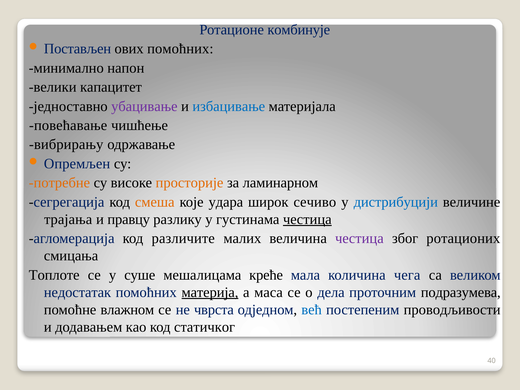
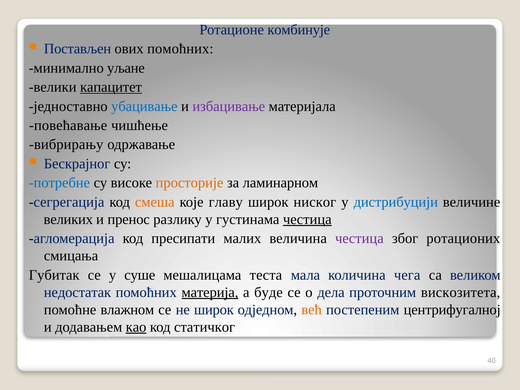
напон: напон -> уљане
капацитет underline: none -> present
убацивање colour: purple -> blue
избацивање colour: blue -> purple
Опремљен: Опремљен -> Бескрајног
потребне colour: orange -> blue
удара: удара -> главу
сечиво: сечиво -> ниског
трајања: трајања -> великих
правцу: правцу -> пренос
различите: различите -> пресипати
Топлоте: Топлоте -> Губитак
креће: креће -> теста
маса: маса -> буде
подразумева: подразумева -> вискозитета
не чврста: чврста -> широк
већ colour: blue -> orange
проводљивости: проводљивости -> центрифугалној
као underline: none -> present
